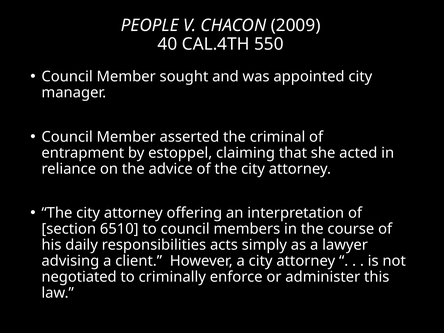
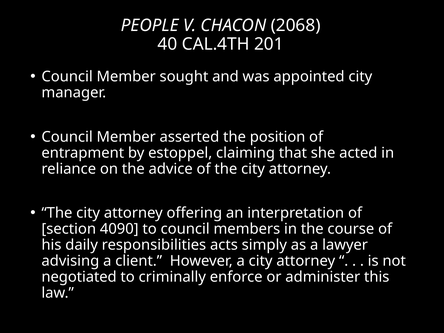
2009: 2009 -> 2068
550: 550 -> 201
criminal: criminal -> position
6510: 6510 -> 4090
